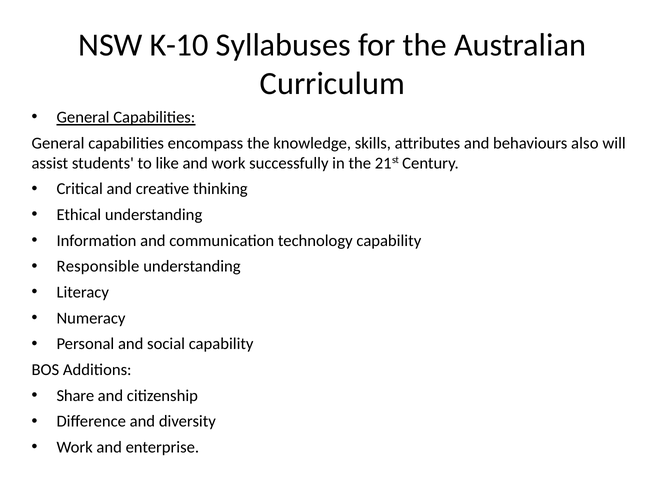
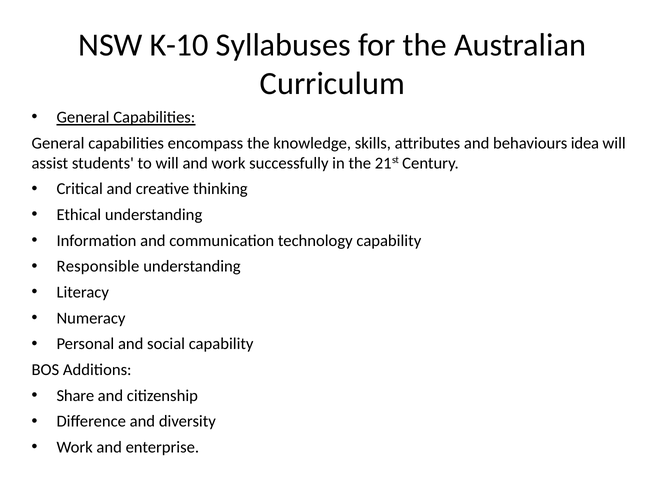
also: also -> idea
to like: like -> will
